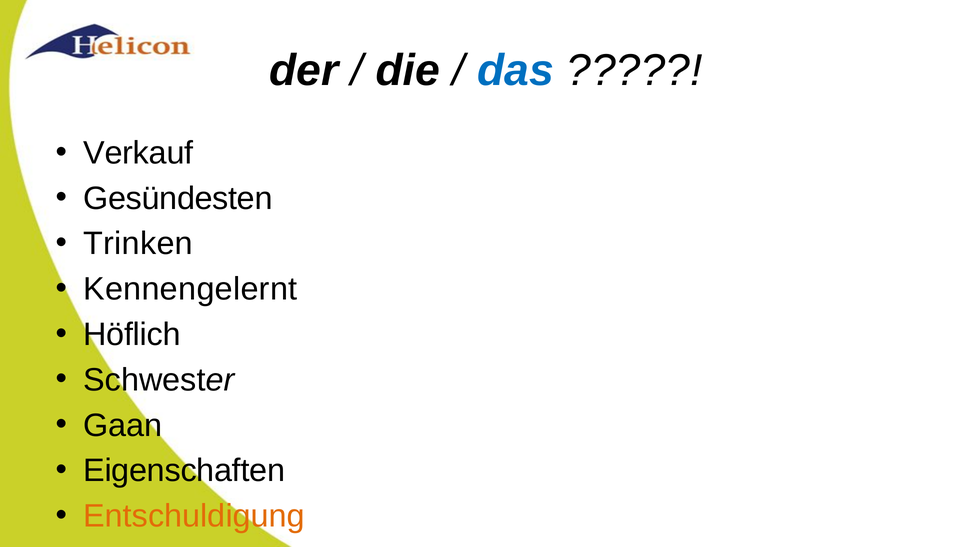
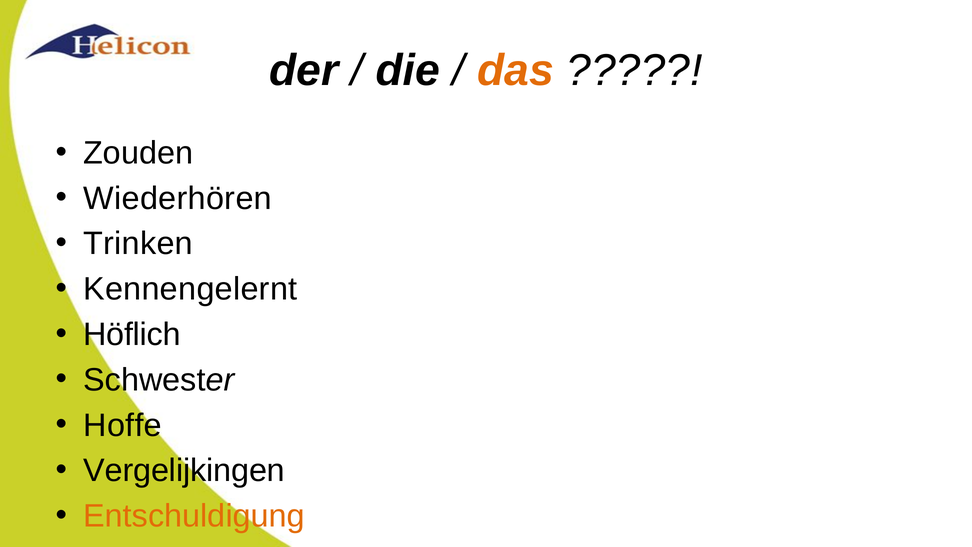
das colour: blue -> orange
Verkauf: Verkauf -> Zouden
Gesündesten: Gesündesten -> Wiederhören
Gaan: Gaan -> Hoffe
Eigenschaften: Eigenschaften -> Vergelijkingen
